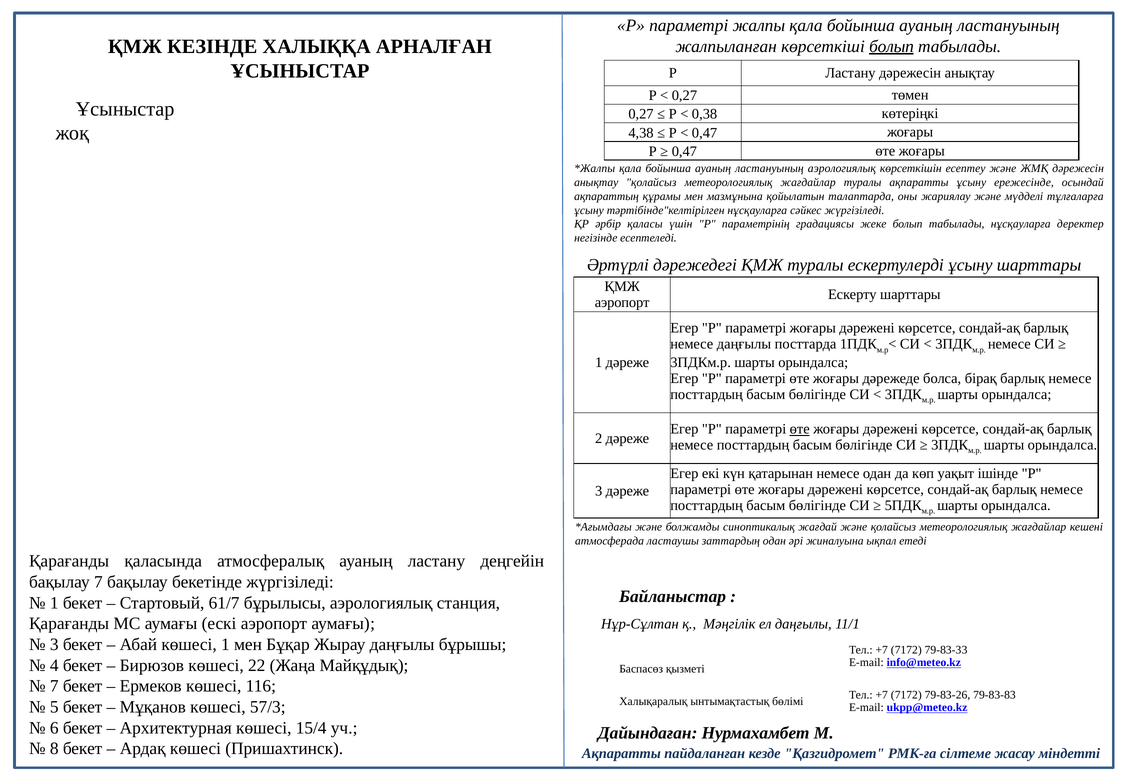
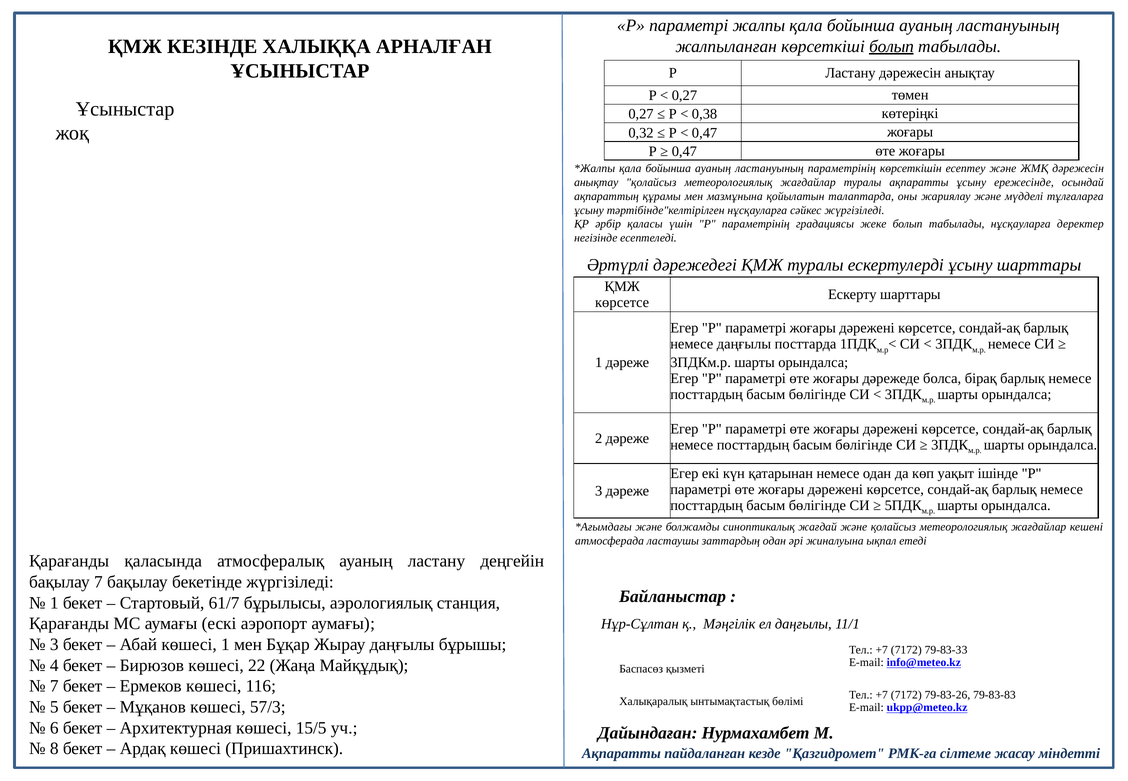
4,38: 4,38 -> 0,32
ластануының аэрологиялық: аэрологиялық -> параметрінің
аэропорт at (622, 302): аэропорт -> көрсетсе
өте at (800, 429) underline: present -> none
15/4: 15/4 -> 15/5
